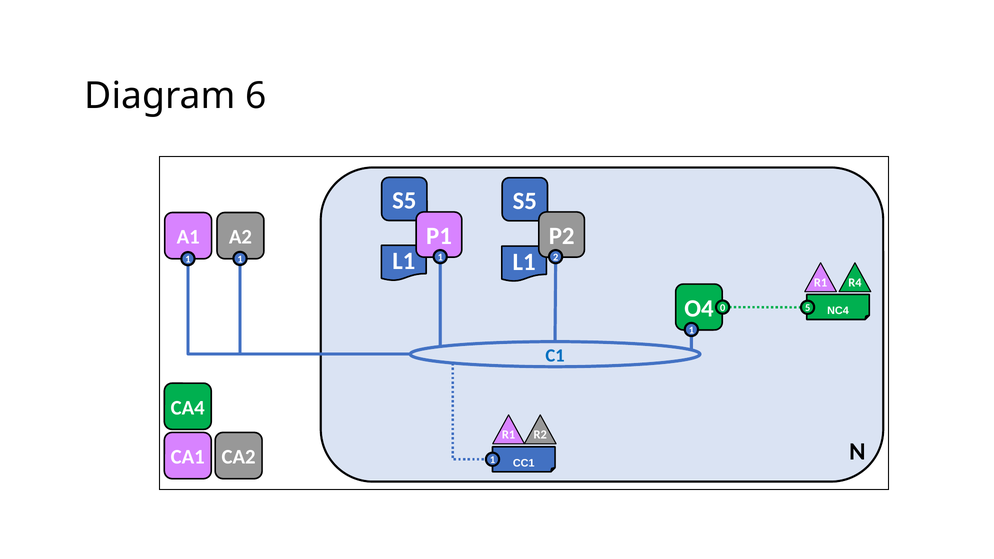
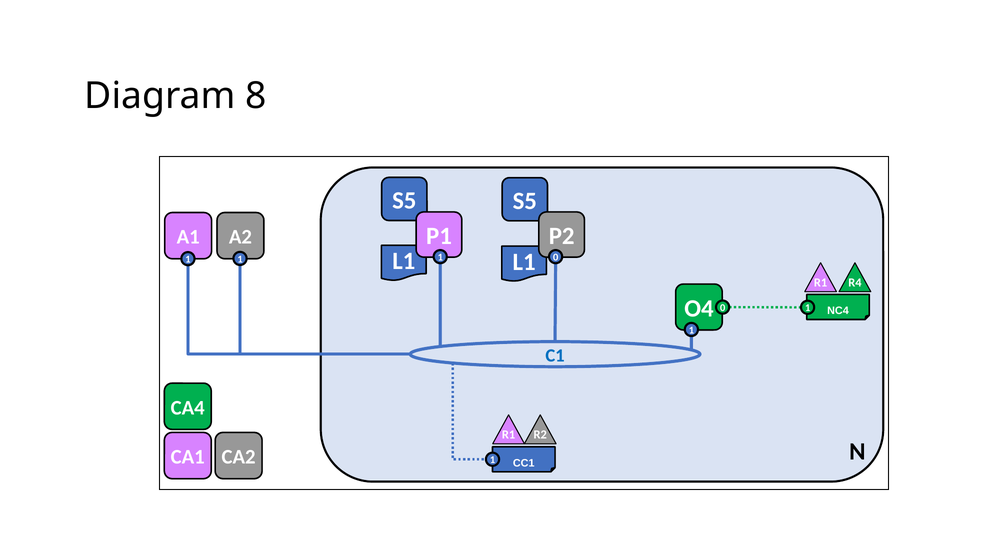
6: 6 -> 8
1 2: 2 -> 0
5 at (808, 308): 5 -> 1
